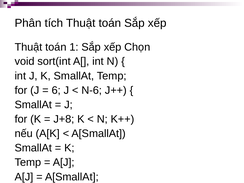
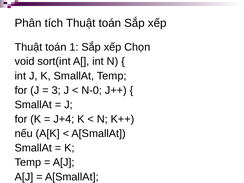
6: 6 -> 3
N-6: N-6 -> N-0
J+8: J+8 -> J+4
